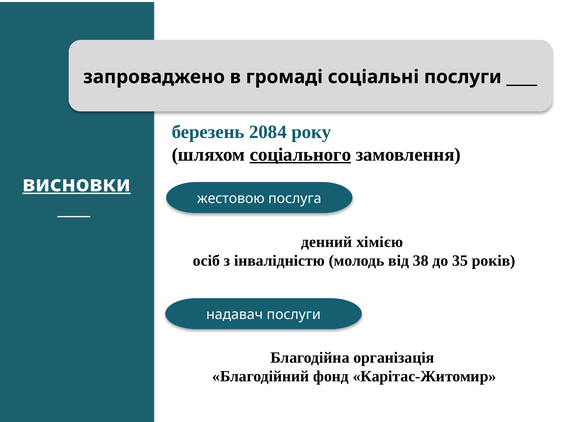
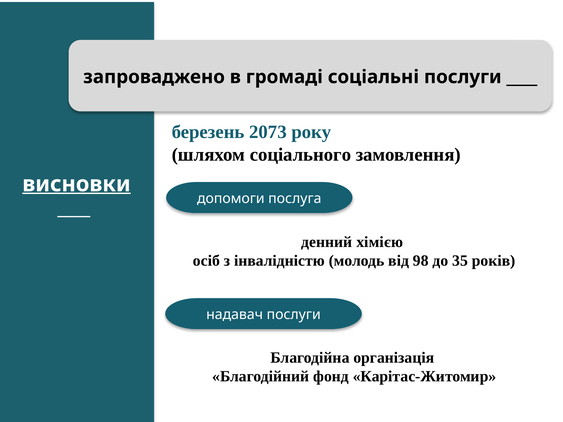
2084: 2084 -> 2073
соціального underline: present -> none
жестовою: жестовою -> допомоги
38: 38 -> 98
